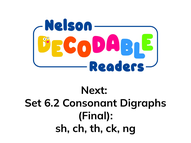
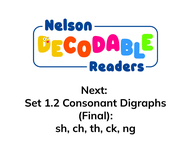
6.2: 6.2 -> 1.2
